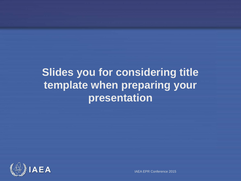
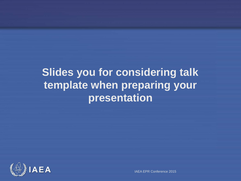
title: title -> talk
